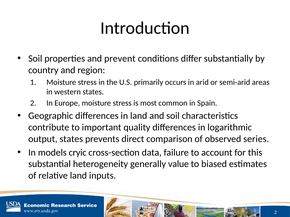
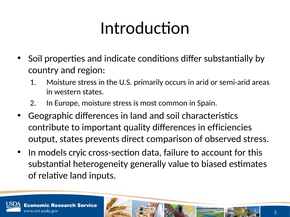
prevent: prevent -> indicate
logarithmic: logarithmic -> efficiencies
observed series: series -> stress
